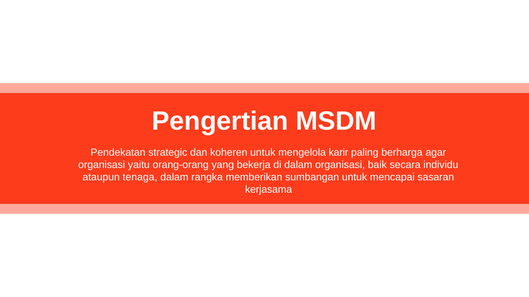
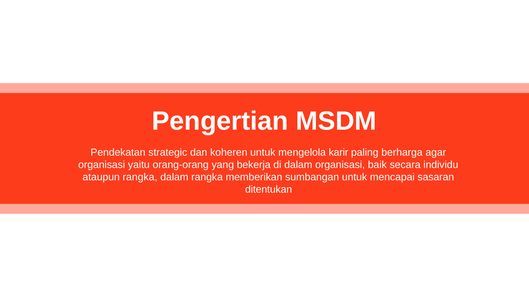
ataupun tenaga: tenaga -> rangka
kerjasama: kerjasama -> ditentukan
